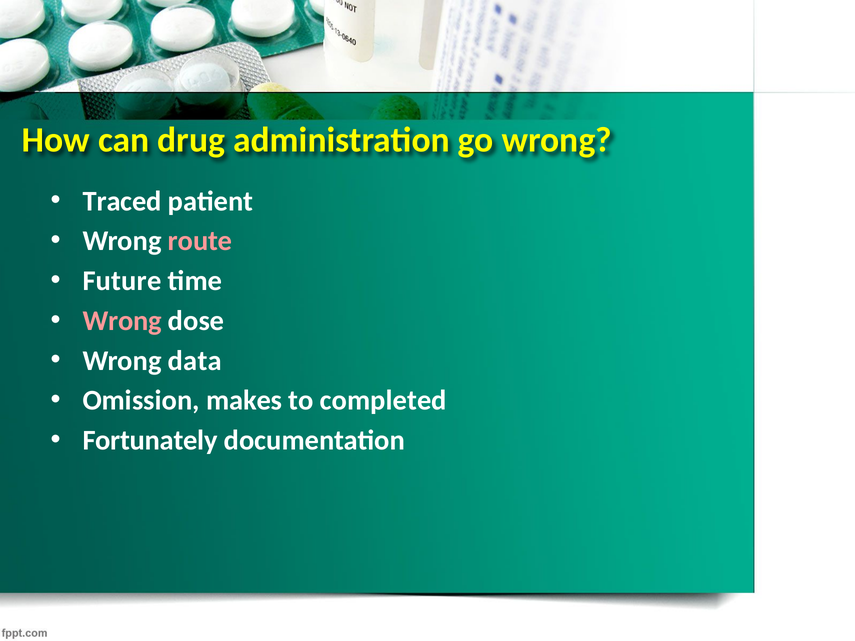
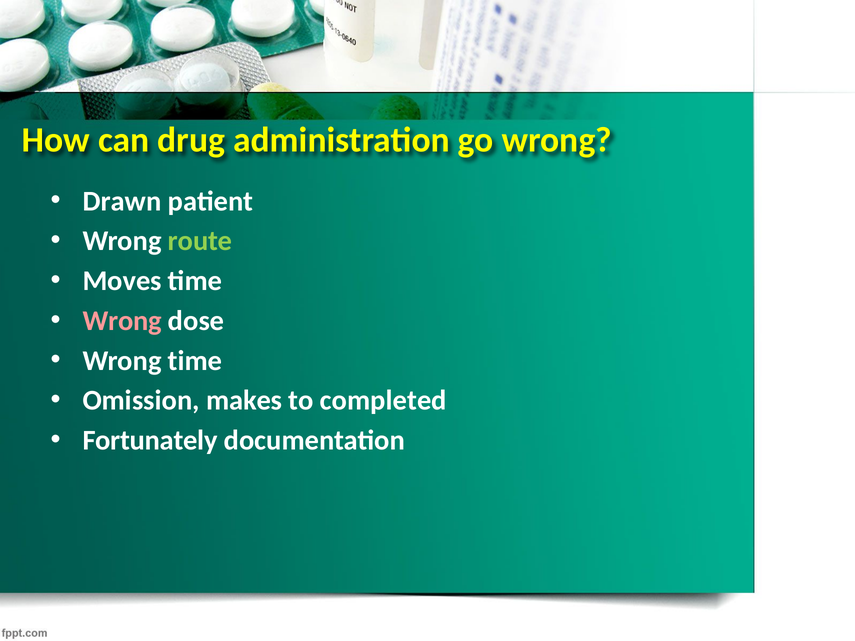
Traced: Traced -> Drawn
route colour: pink -> light green
Future: Future -> Moves
Wrong data: data -> time
